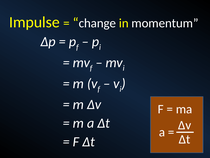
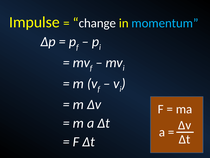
momentum colour: white -> light blue
